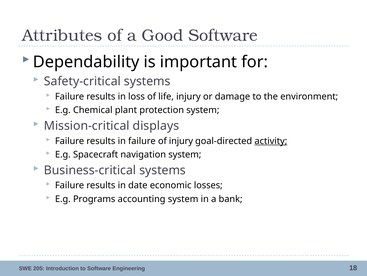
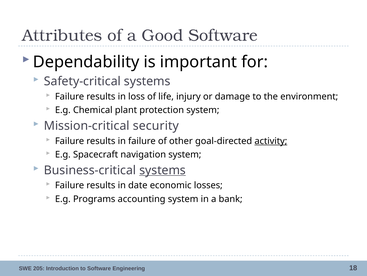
displays: displays -> security
of injury: injury -> other
systems at (163, 170) underline: none -> present
